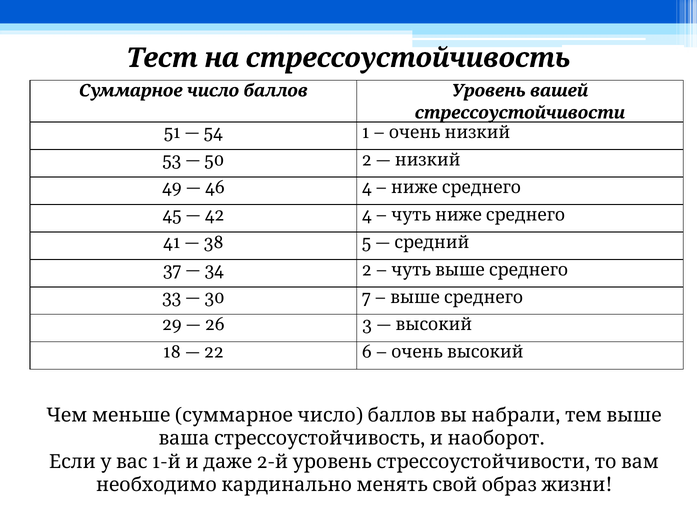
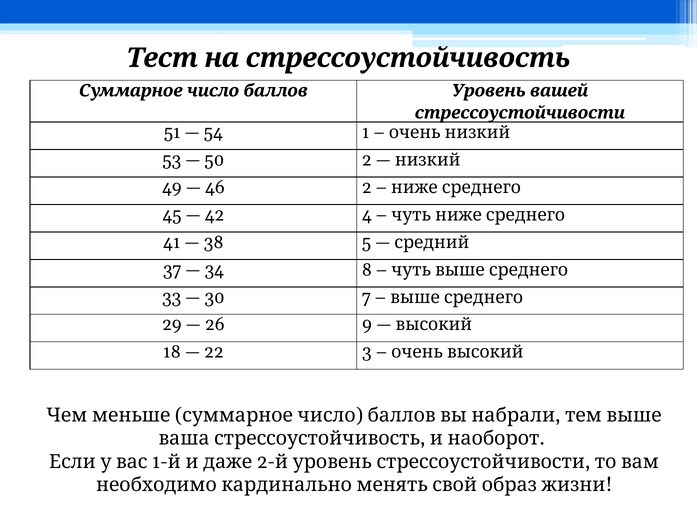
46 4: 4 -> 2
34 2: 2 -> 8
3: 3 -> 9
6: 6 -> 3
